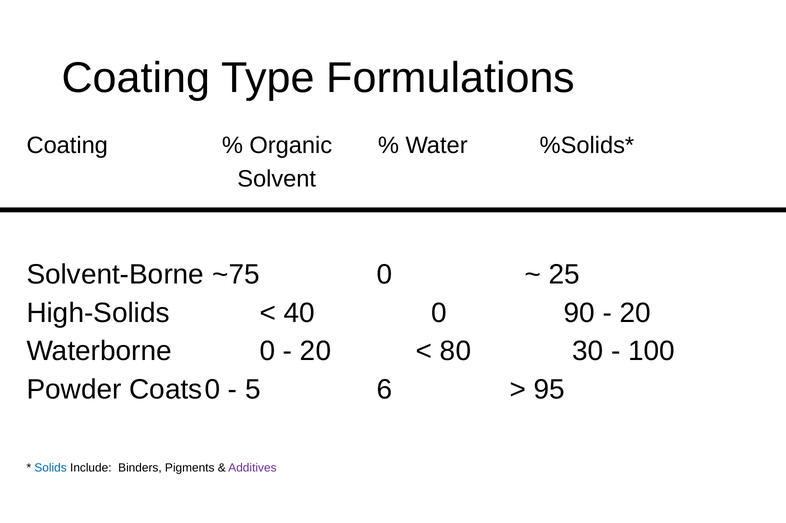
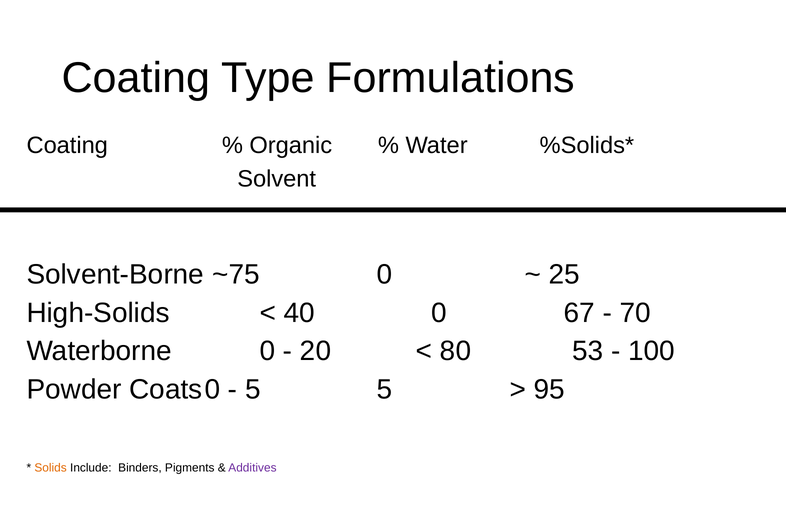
90: 90 -> 67
20 at (635, 313): 20 -> 70
30: 30 -> 53
5 6: 6 -> 5
Solids colour: blue -> orange
